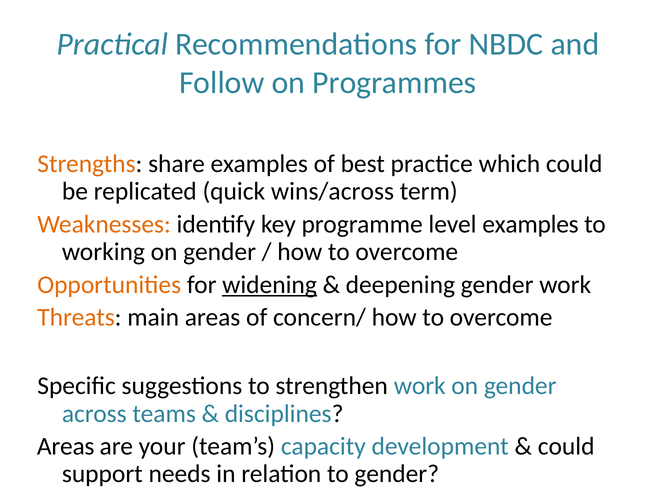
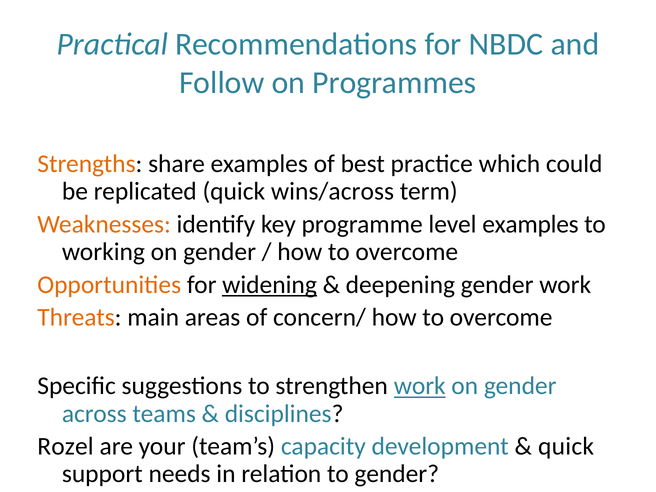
work at (420, 386) underline: none -> present
Areas at (66, 446): Areas -> Rozel
could at (566, 446): could -> quick
